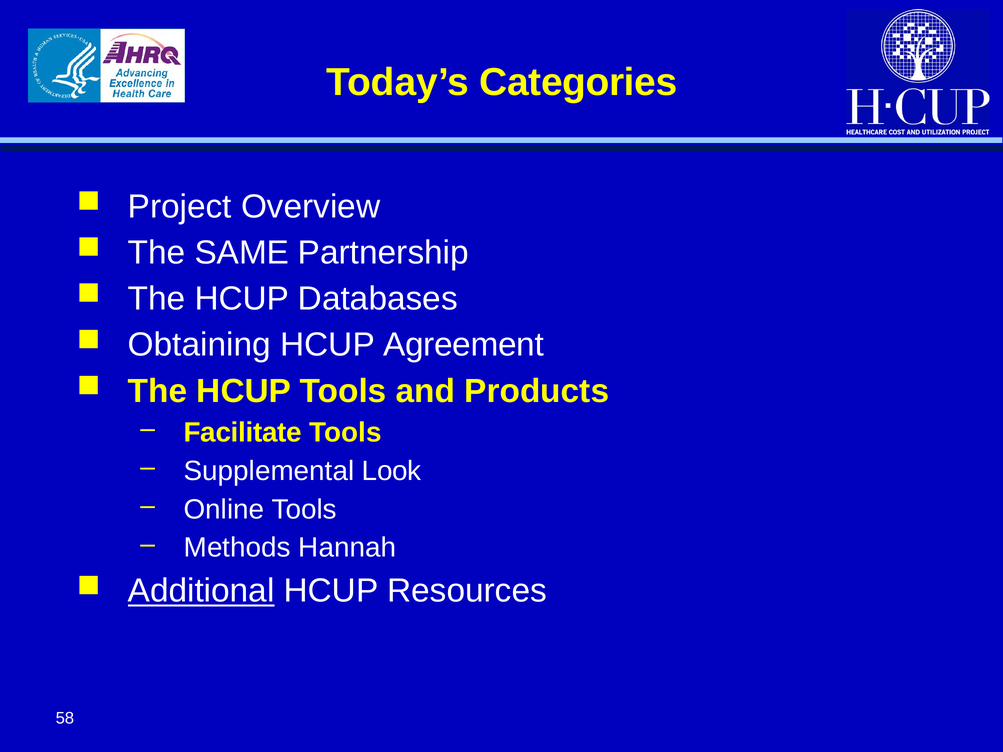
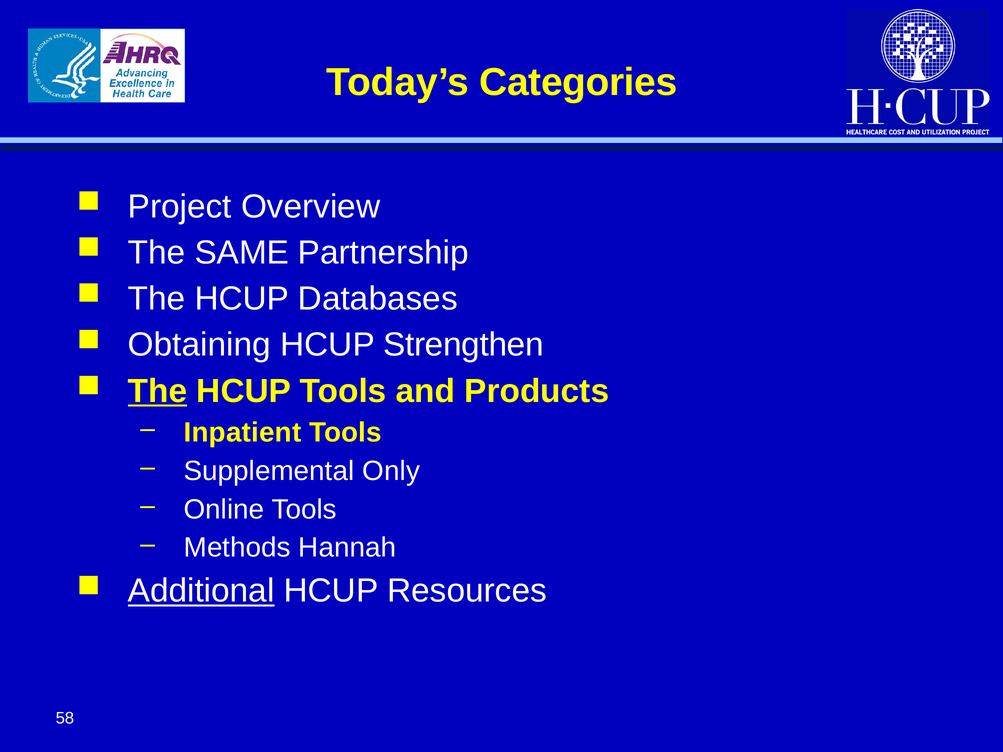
Agreement: Agreement -> Strengthen
The at (157, 391) underline: none -> present
Facilitate: Facilitate -> Inpatient
Look: Look -> Only
